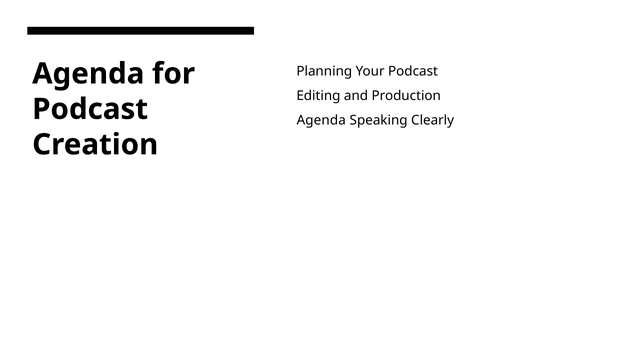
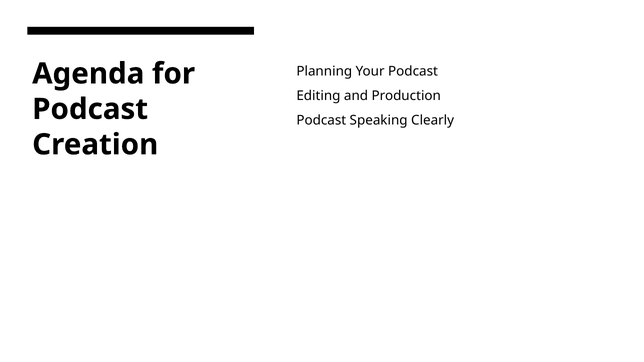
Agenda at (321, 120): Agenda -> Podcast
